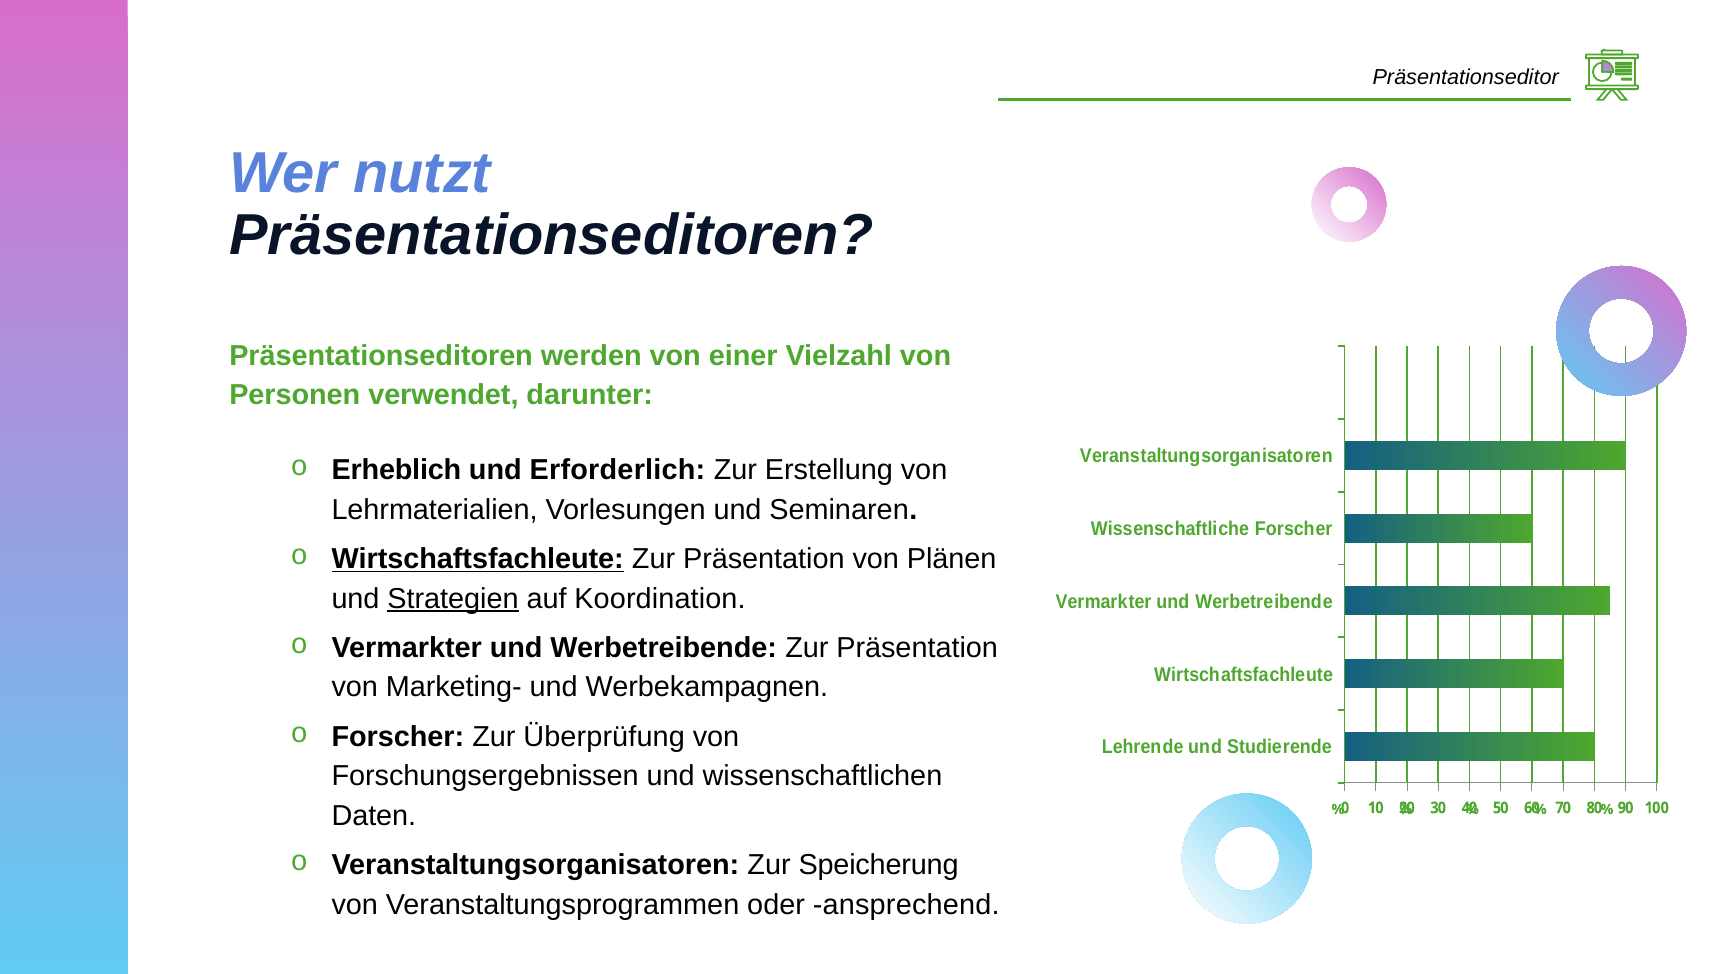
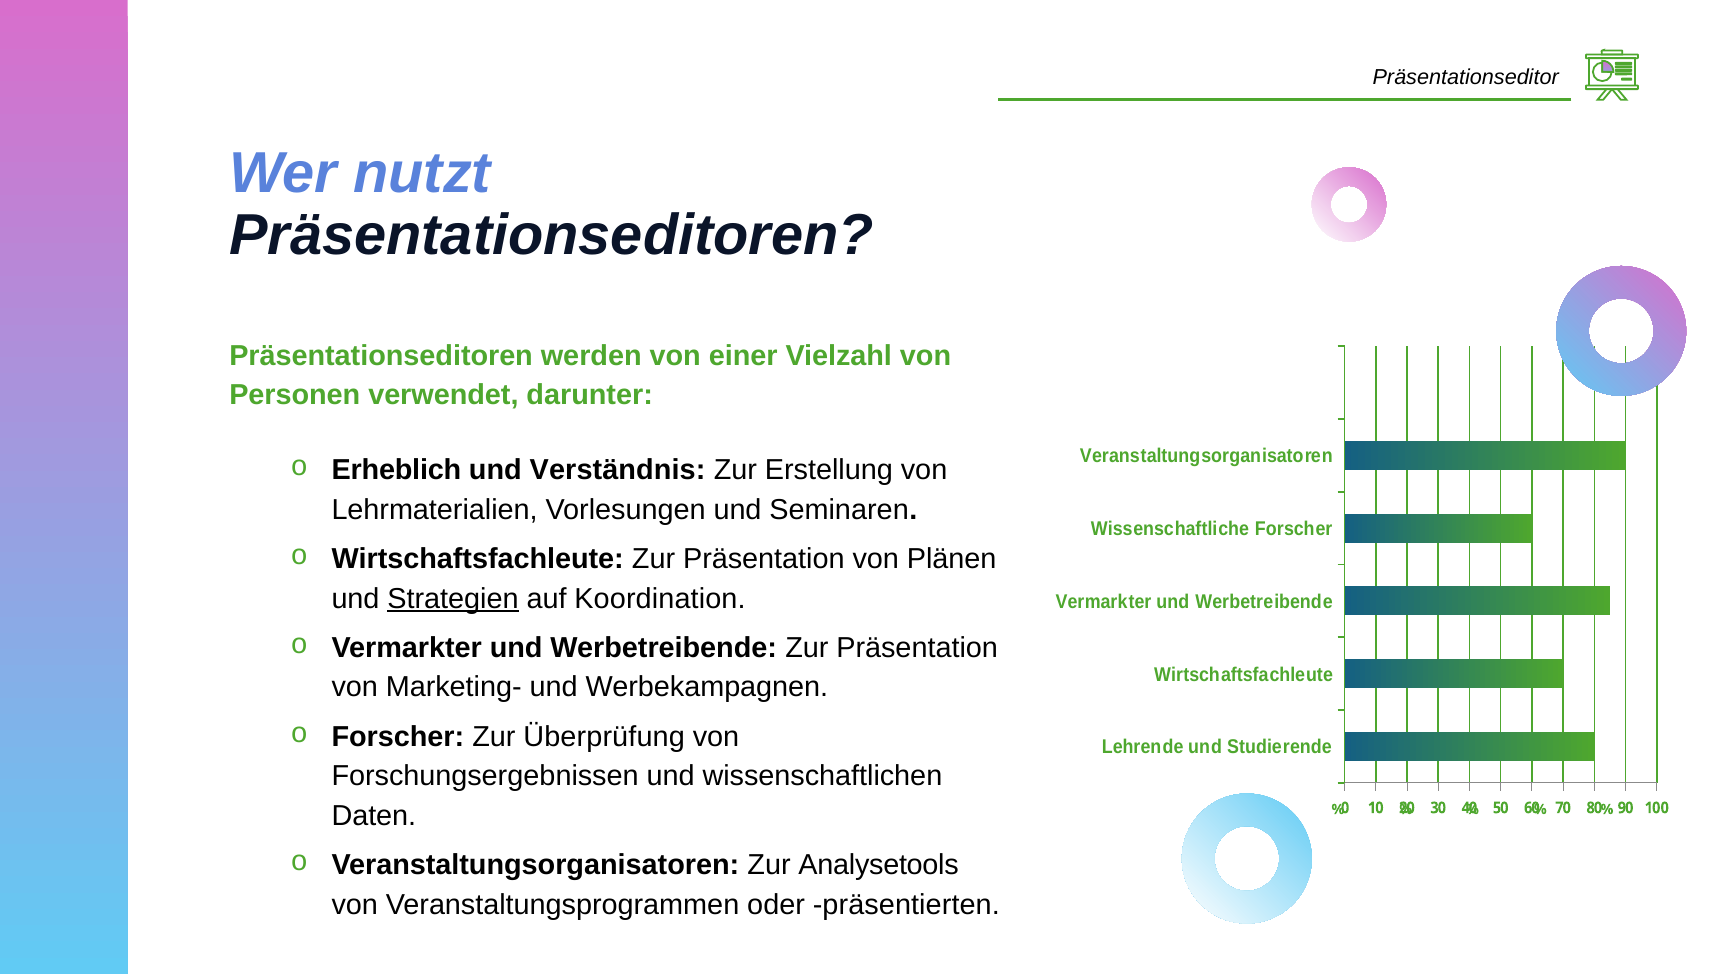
Erforderlich: Erforderlich -> Verständnis
Wirtschaftsfachleute at (478, 559) underline: present -> none
Speicherung: Speicherung -> Analysetools
ansprechend: ansprechend -> präsentierten
